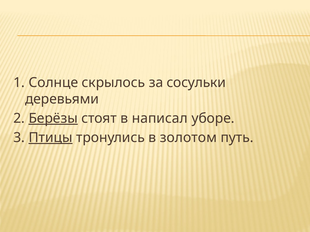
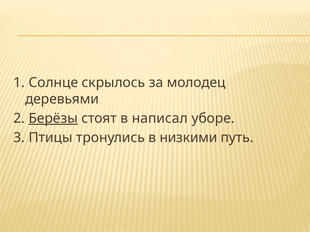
сосульки: сосульки -> молодец
Птицы underline: present -> none
золотом: золотом -> низкими
